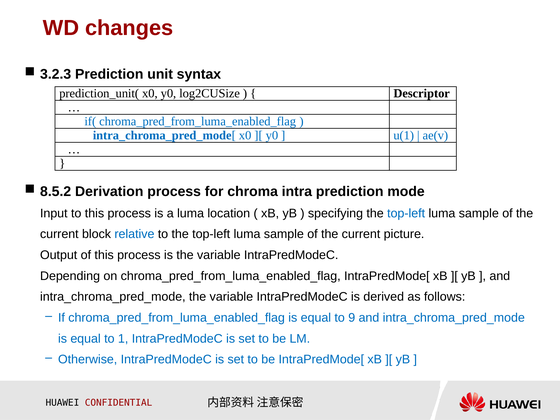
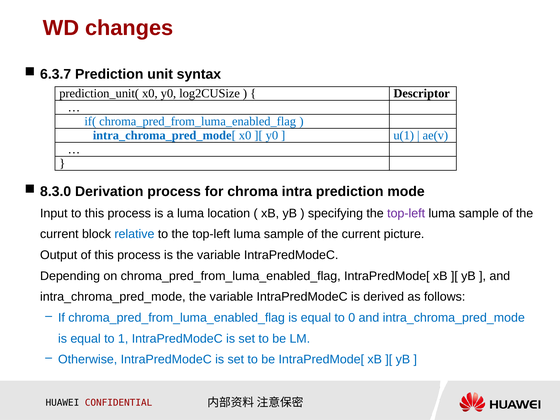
3.2.3: 3.2.3 -> 6.3.7
8.5.2: 8.5.2 -> 8.3.0
top-left colour: blue -> purple
9: 9 -> 0
